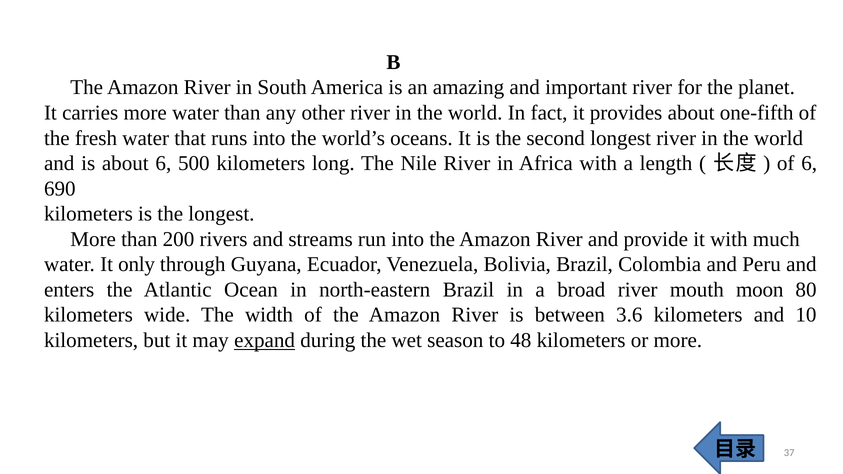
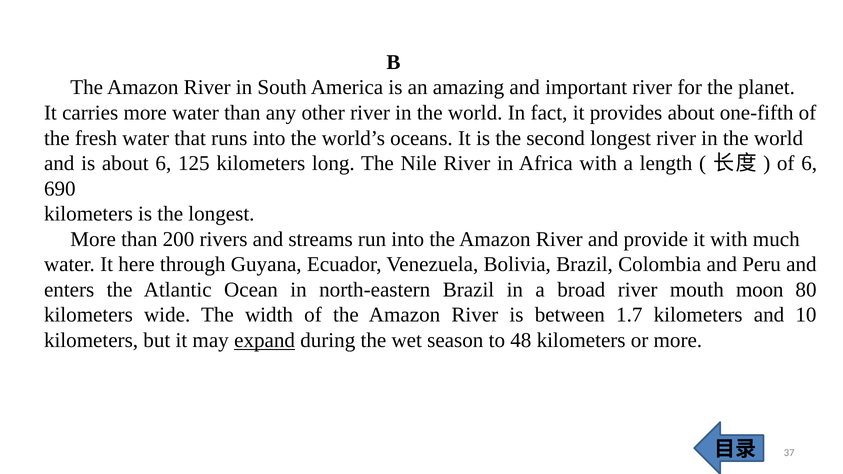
500: 500 -> 125
only: only -> here
3.6: 3.6 -> 1.7
